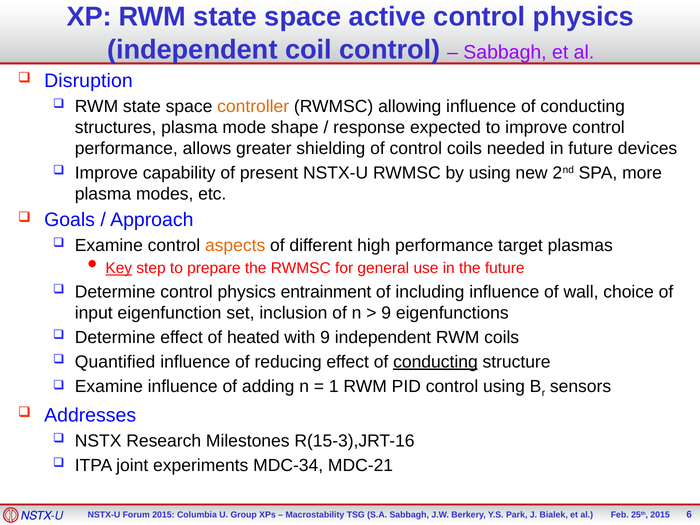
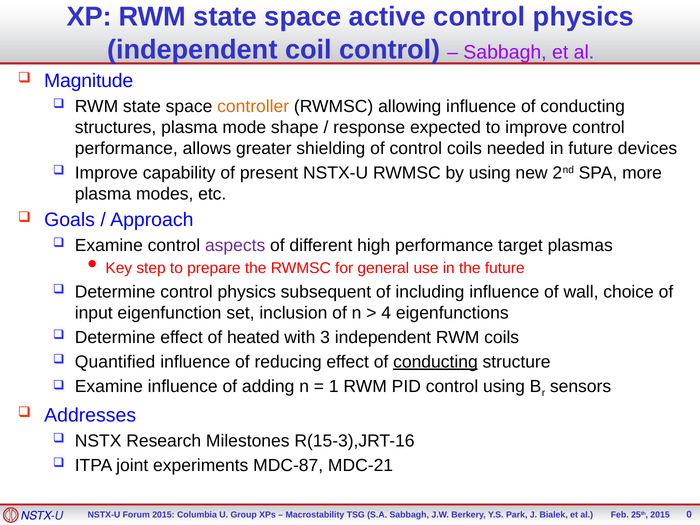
Disruption: Disruption -> Magnitude
aspects colour: orange -> purple
Key underline: present -> none
entrainment: entrainment -> subsequent
9 at (386, 313): 9 -> 4
with 9: 9 -> 3
MDC-34: MDC-34 -> MDC-87
6: 6 -> 0
